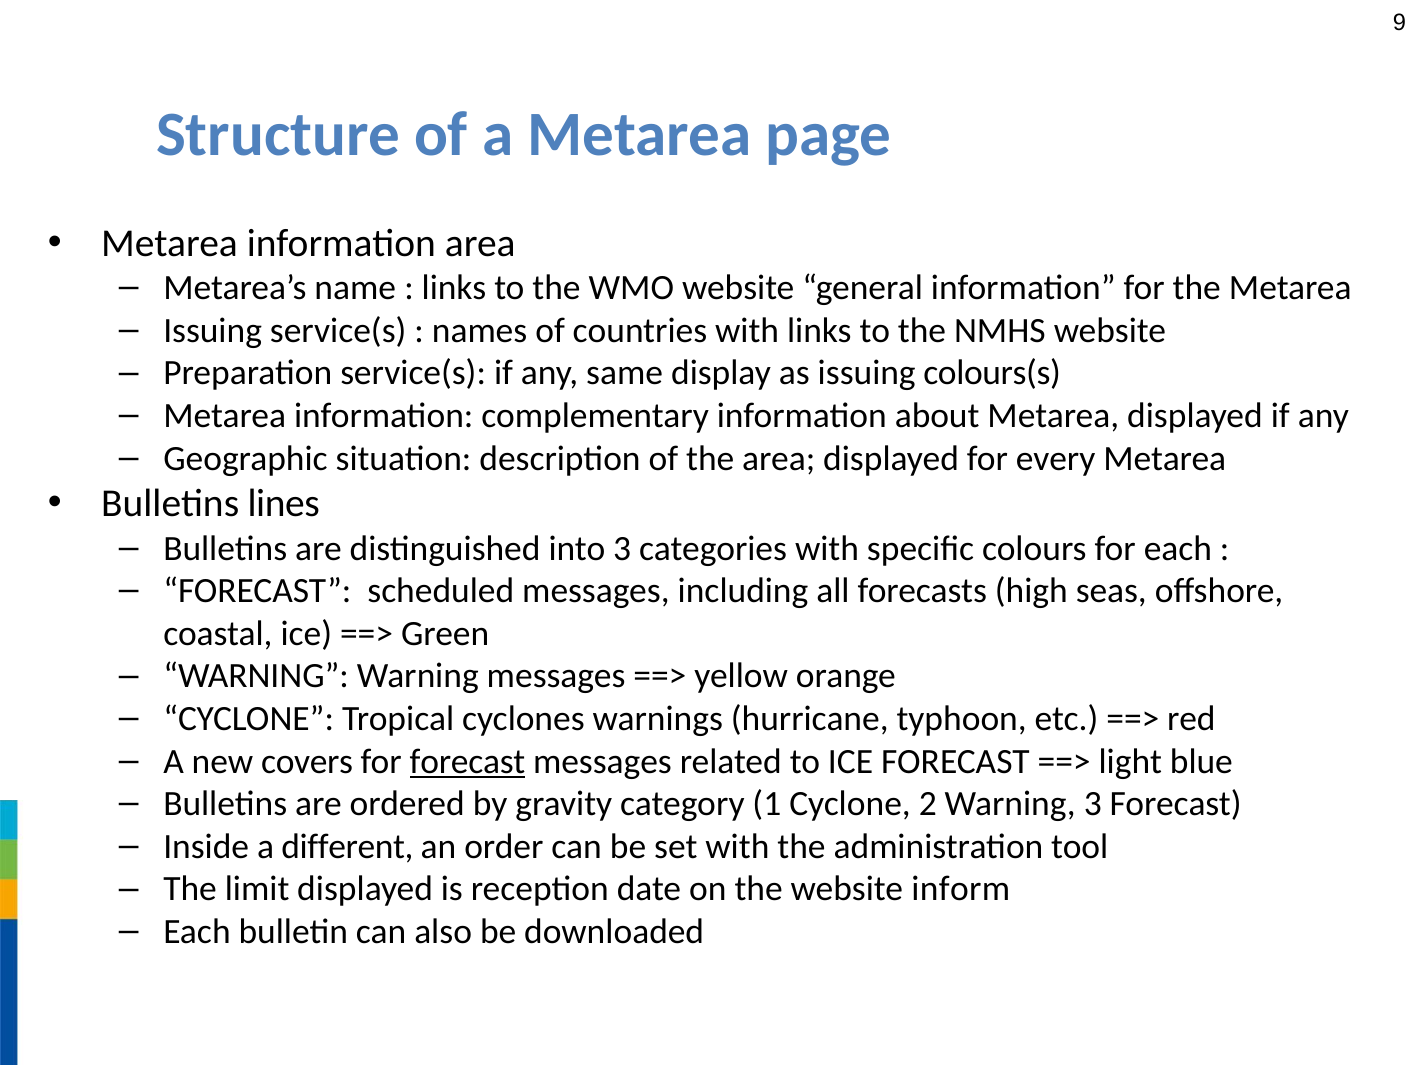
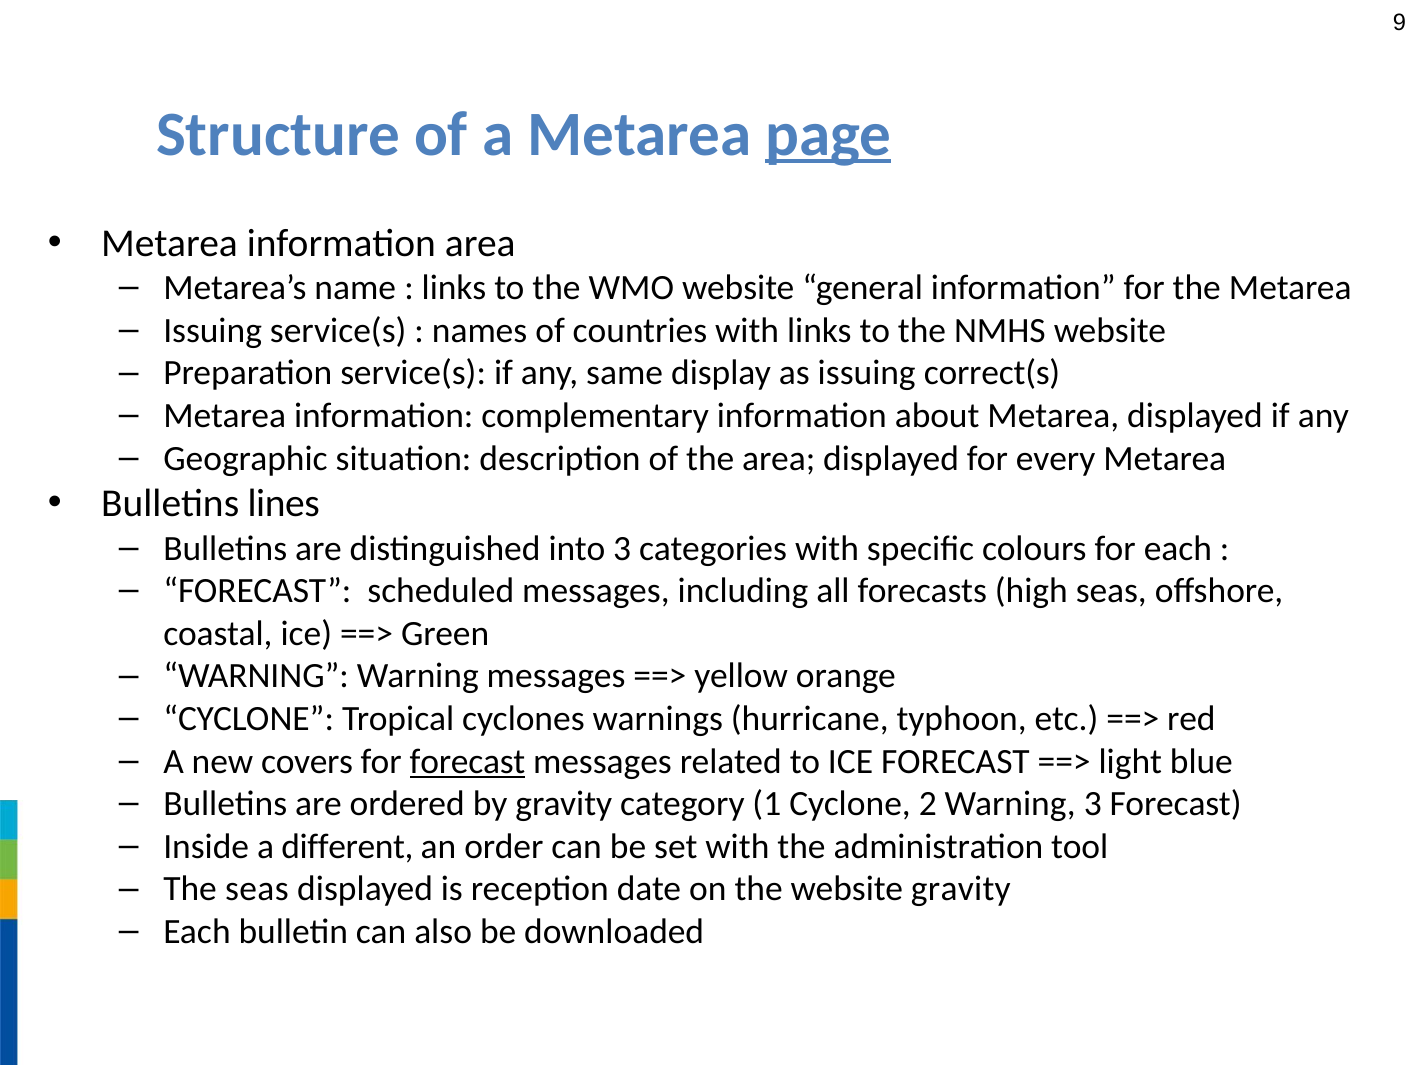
page underline: none -> present
colours(s: colours(s -> correct(s
The limit: limit -> seas
website inform: inform -> gravity
